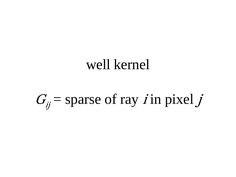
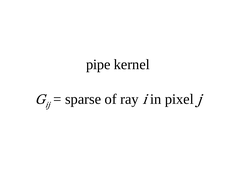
well: well -> pipe
